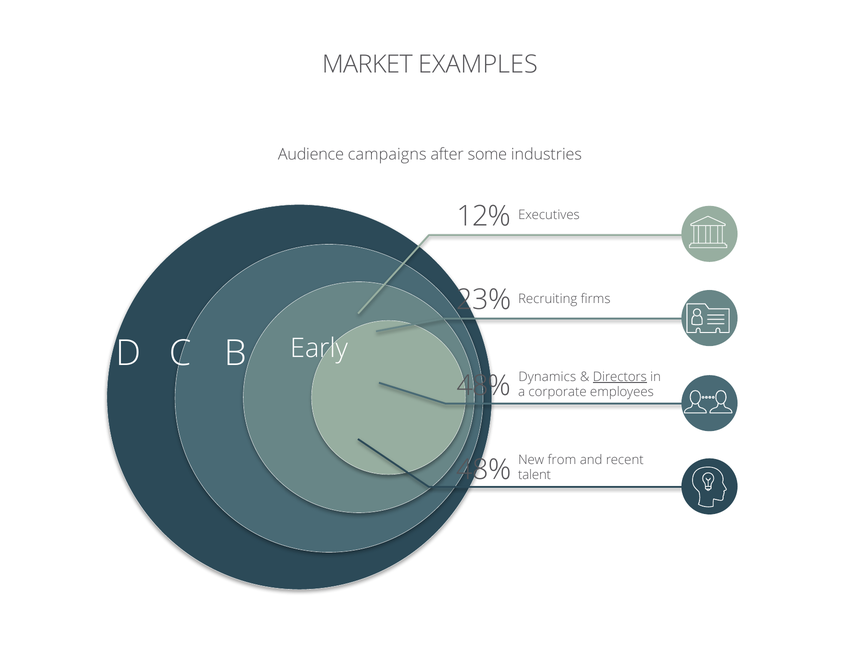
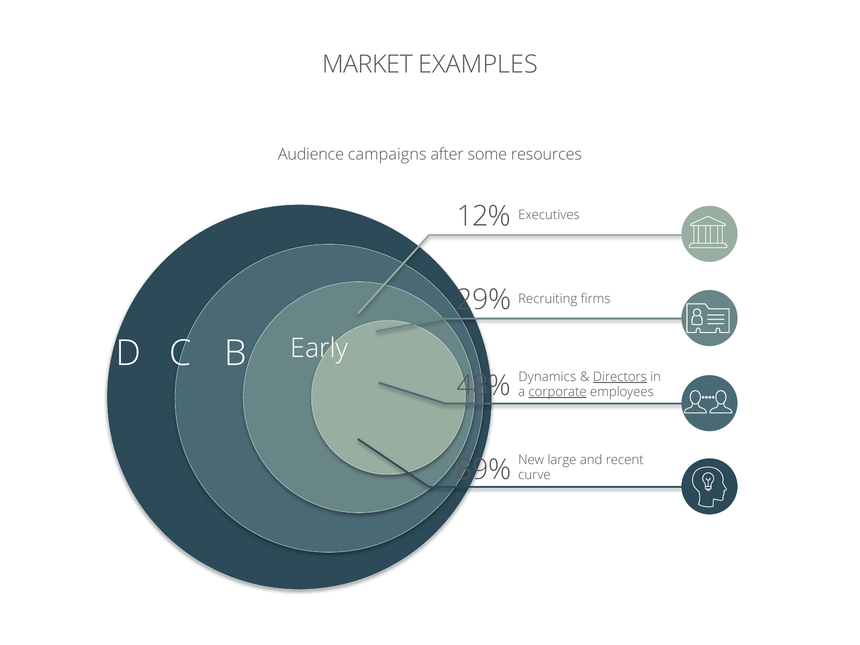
industries: industries -> resources
23%: 23% -> 29%
corporate underline: none -> present
from: from -> large
48% at (484, 470): 48% -> 89%
talent: talent -> curve
